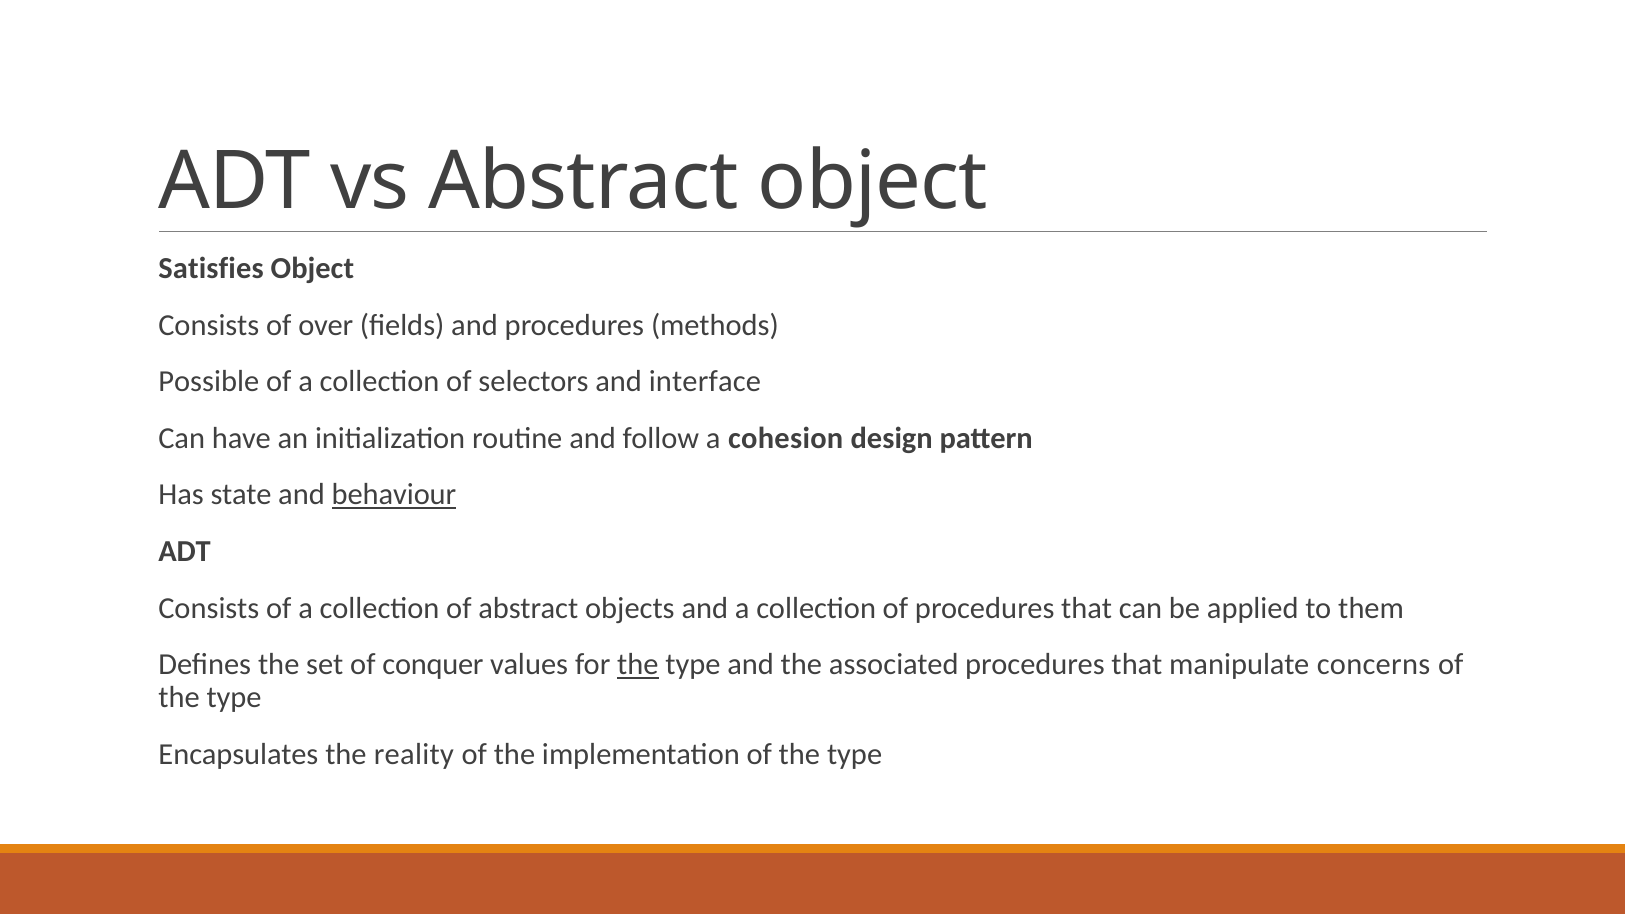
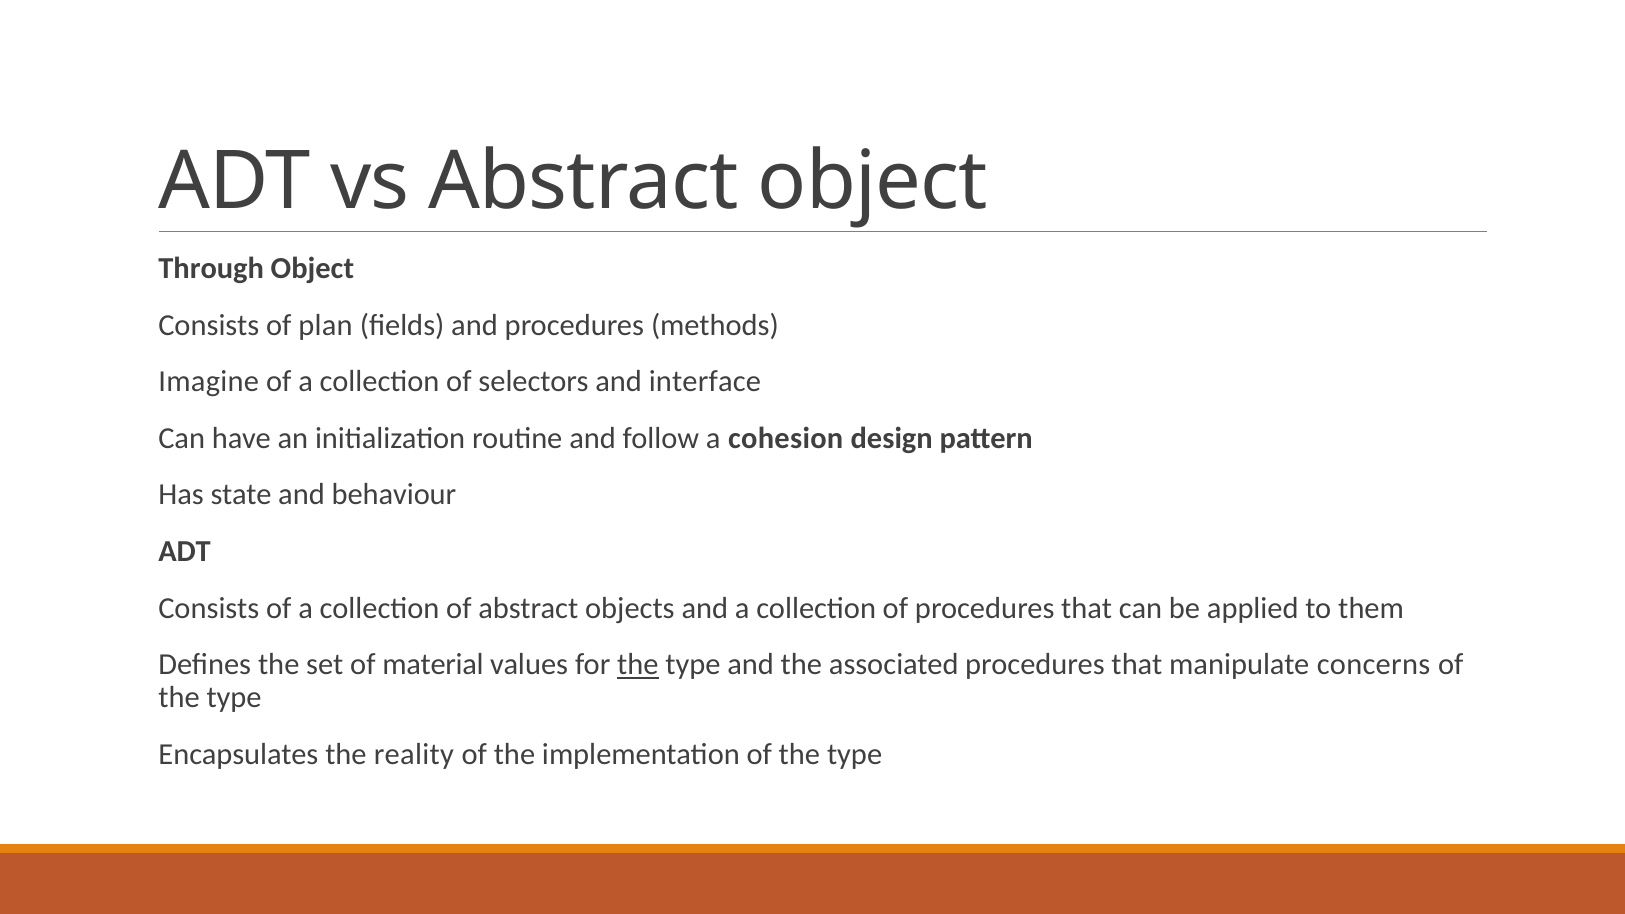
Satisfies: Satisfies -> Through
over: over -> plan
Possible: Possible -> Imagine
behaviour underline: present -> none
conquer: conquer -> material
